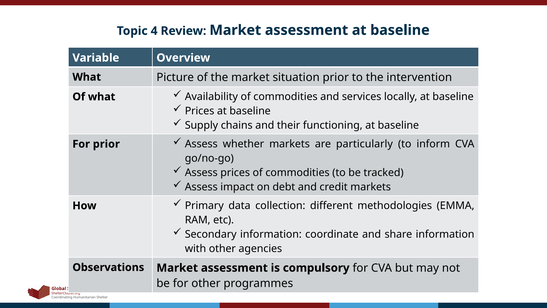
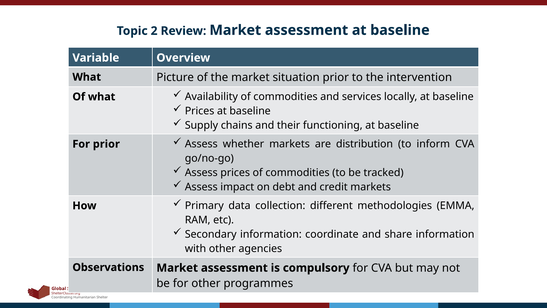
4: 4 -> 2
particularly: particularly -> distribution
